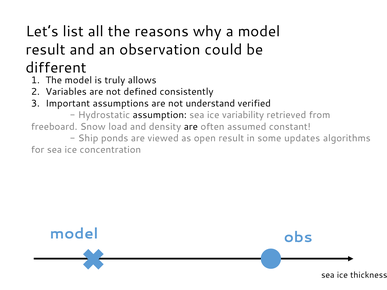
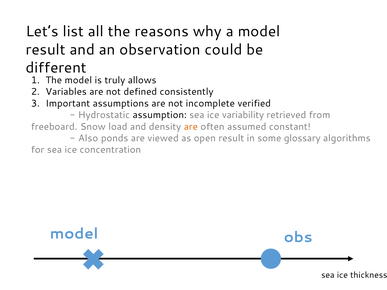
understand: understand -> incomplete
are at (191, 127) colour: black -> orange
Ship: Ship -> Also
updates: updates -> glossary
